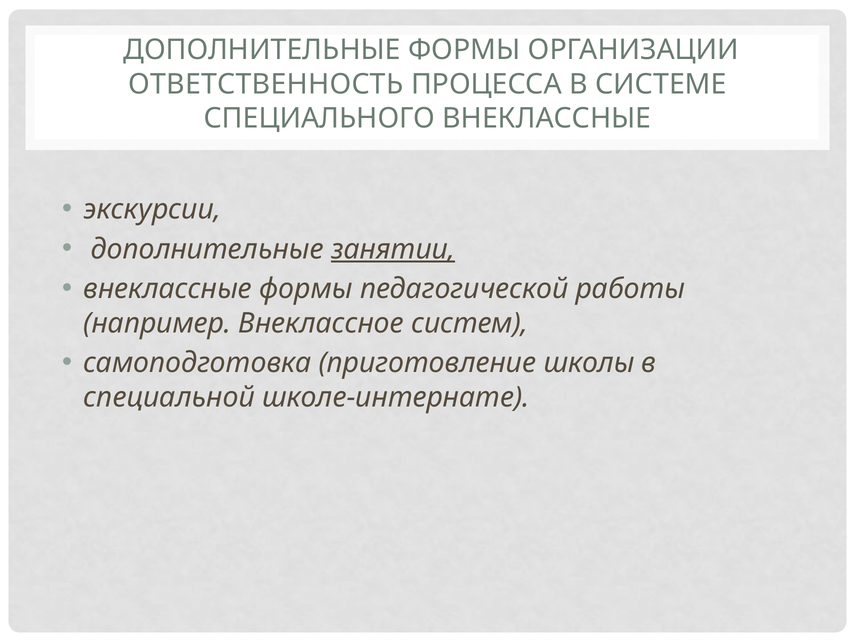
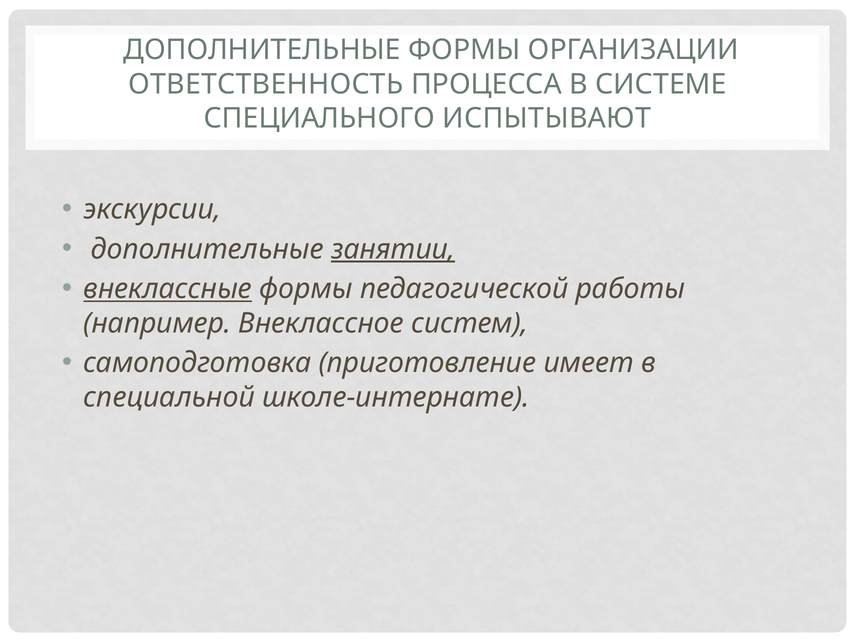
СПЕЦИАЛЬНОГО ВНЕКЛАССНЫЕ: ВНЕКЛАССНЫЕ -> ИСПЫТЫВАЮТ
внеклассные at (168, 289) underline: none -> present
школы: школы -> имеет
